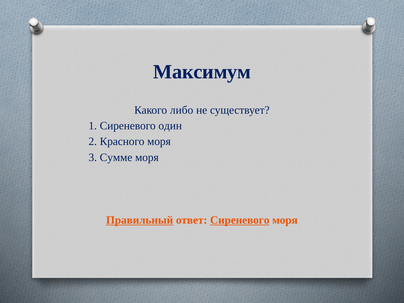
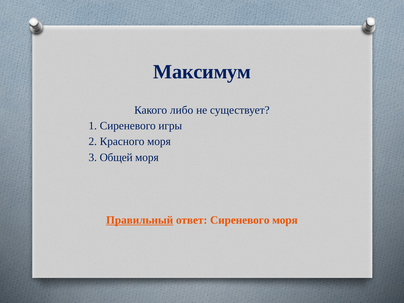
один: один -> игры
Сумме: Сумме -> Общей
Сиреневого at (240, 220) underline: present -> none
